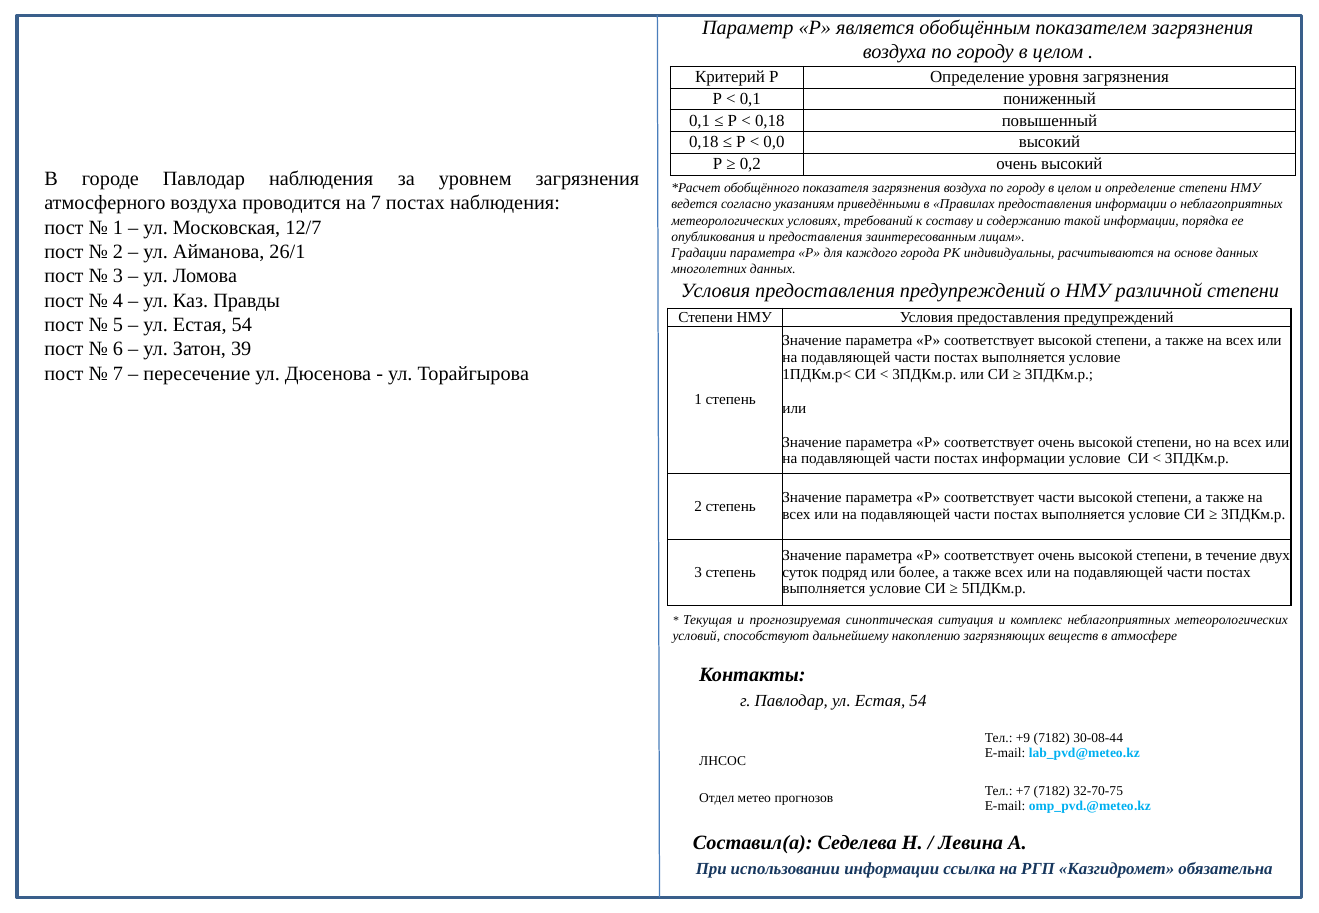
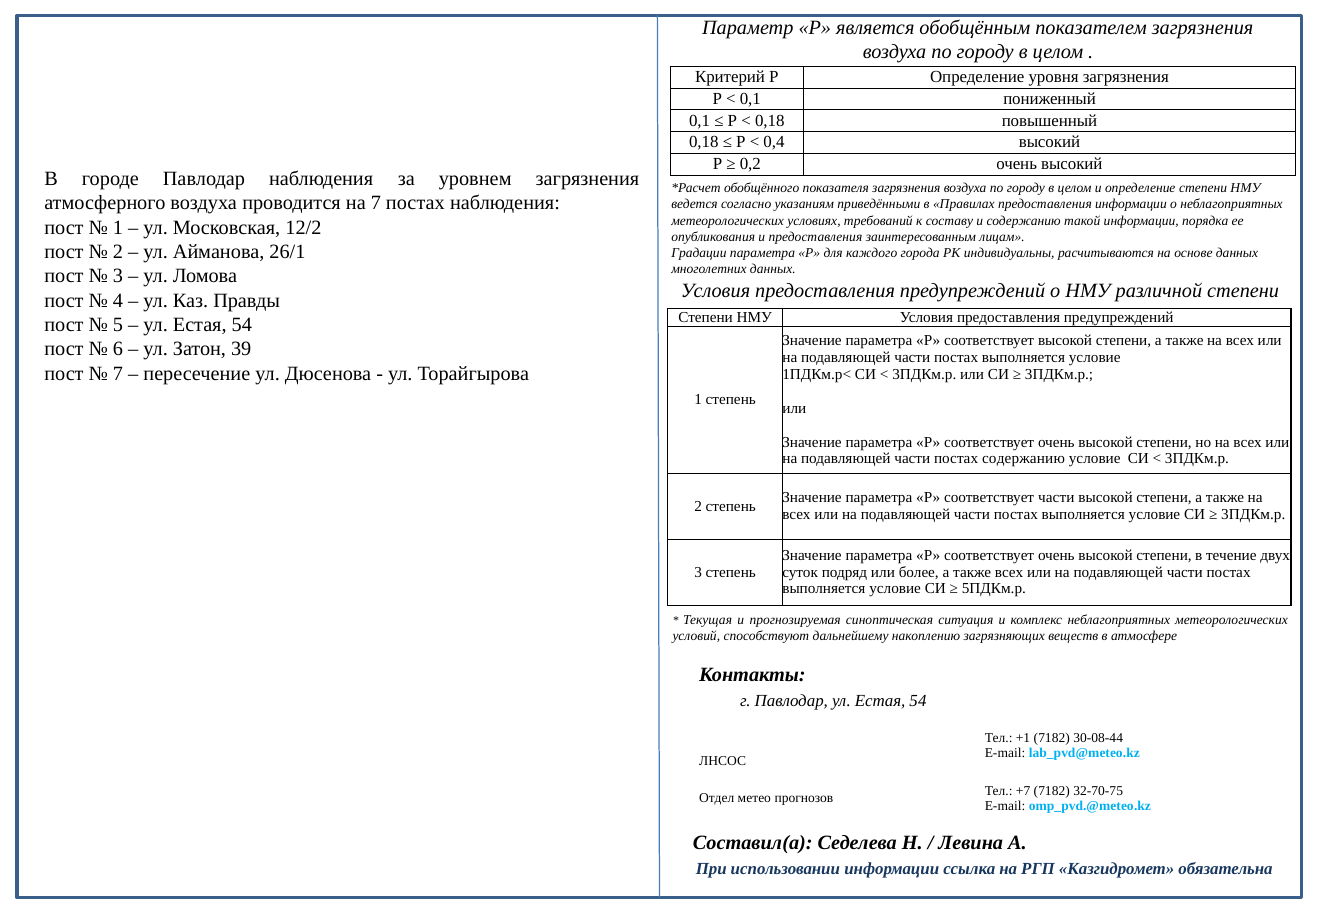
0,0: 0,0 -> 0,4
12/7: 12/7 -> 12/2
постах информации: информации -> содержанию
+9: +9 -> +1
